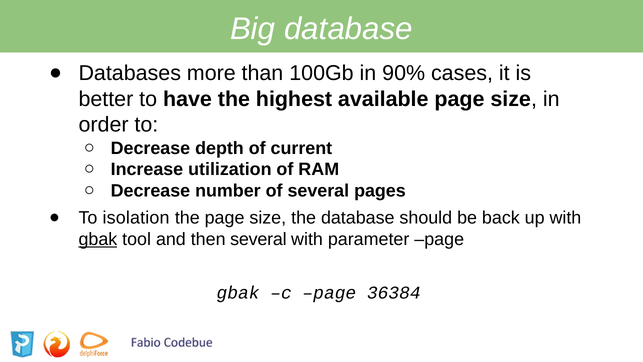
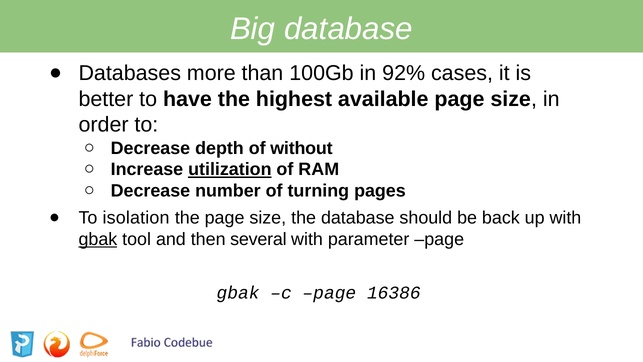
90%: 90% -> 92%
current: current -> without
utilization underline: none -> present
of several: several -> turning
36384: 36384 -> 16386
